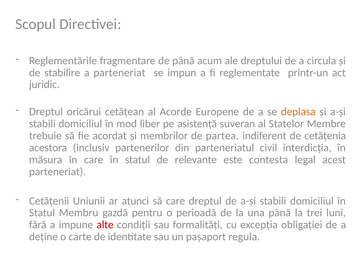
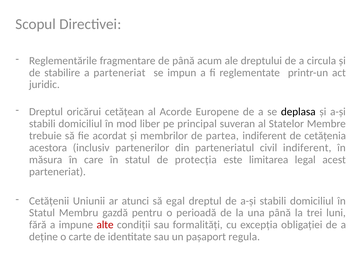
deplasa colour: orange -> black
asistență: asistență -> principal
civil interdicția: interdicția -> indiferent
relevante: relevante -> protecția
contesta: contesta -> limitarea
să care: care -> egal
